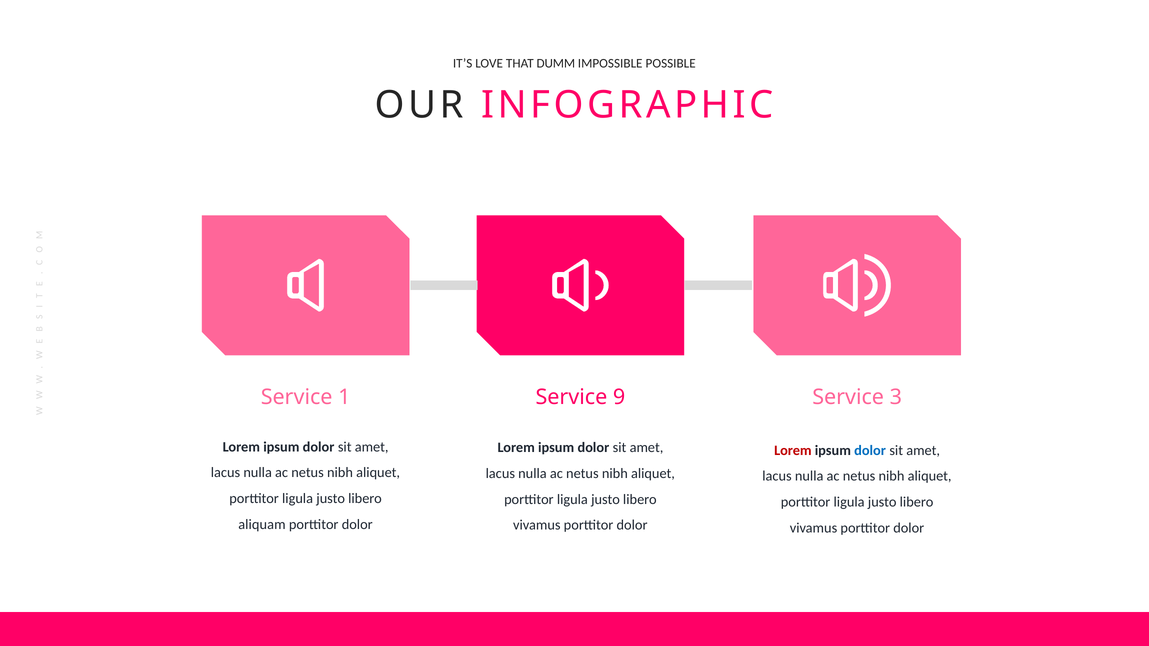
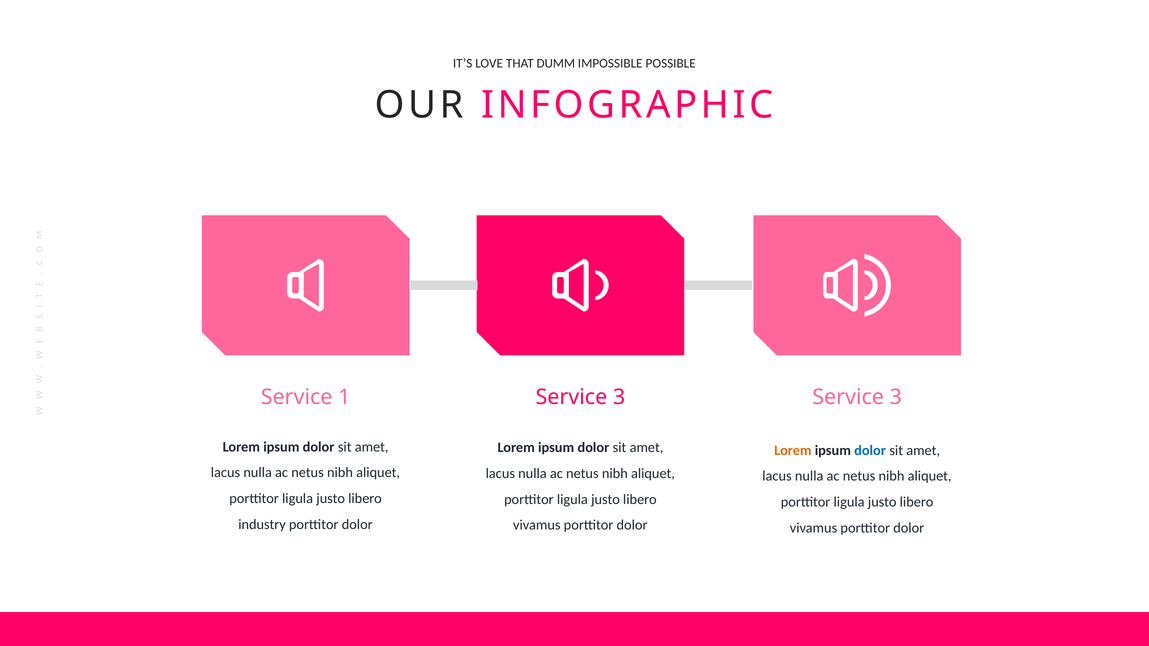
9 at (619, 398): 9 -> 3
Lorem at (793, 451) colour: red -> orange
aliquam: aliquam -> industry
